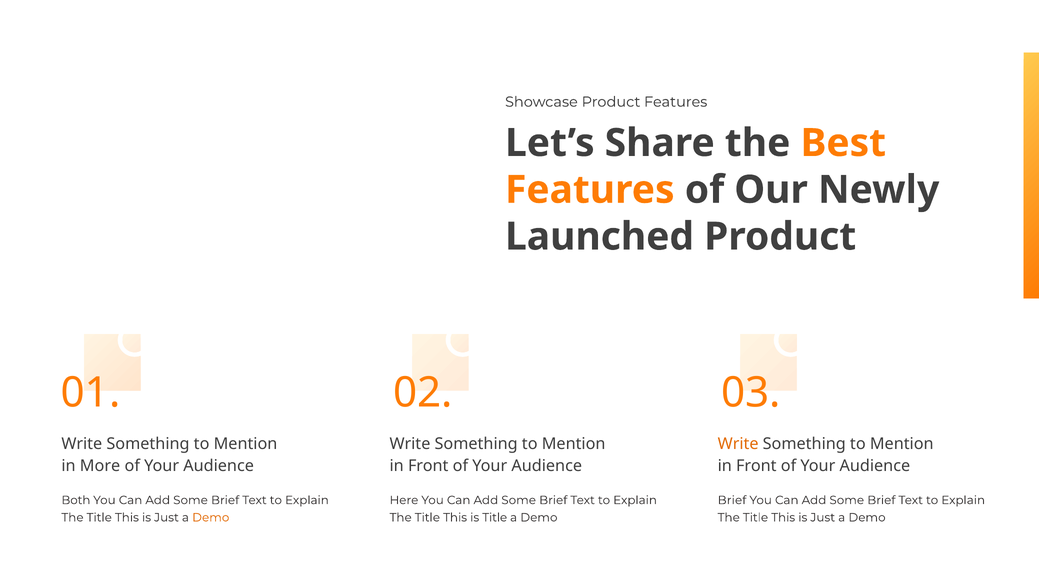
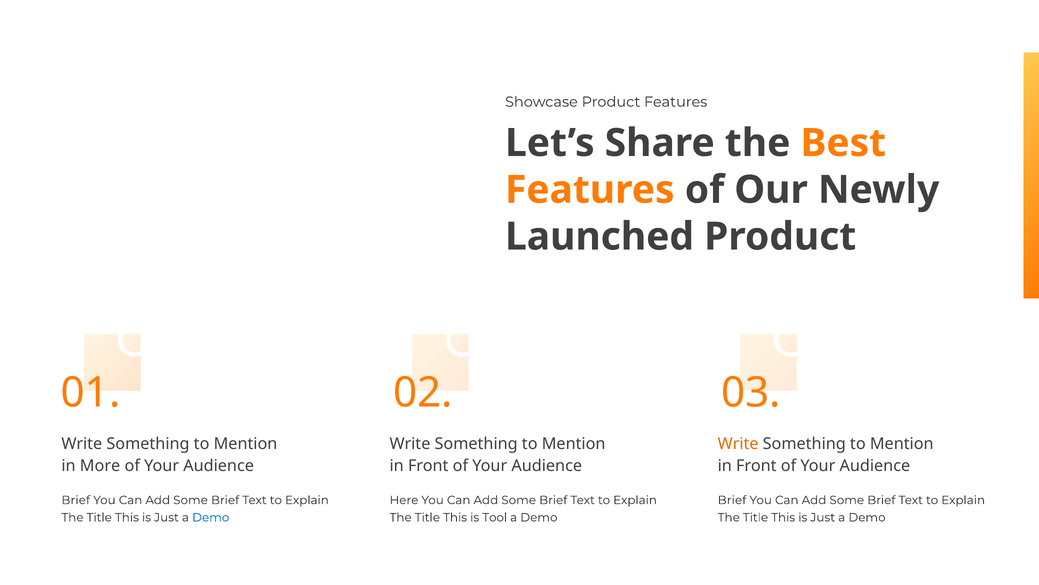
Both at (76, 500): Both -> Brief
Demo at (211, 517) colour: orange -> blue
is Title: Title -> Tool
